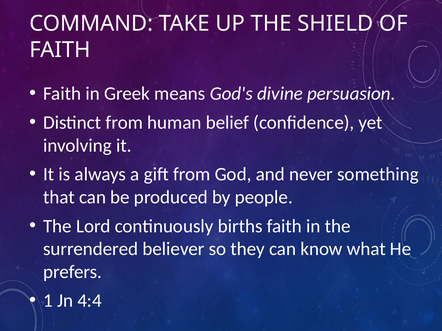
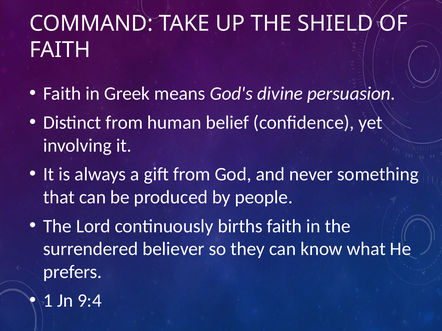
4:4: 4:4 -> 9:4
